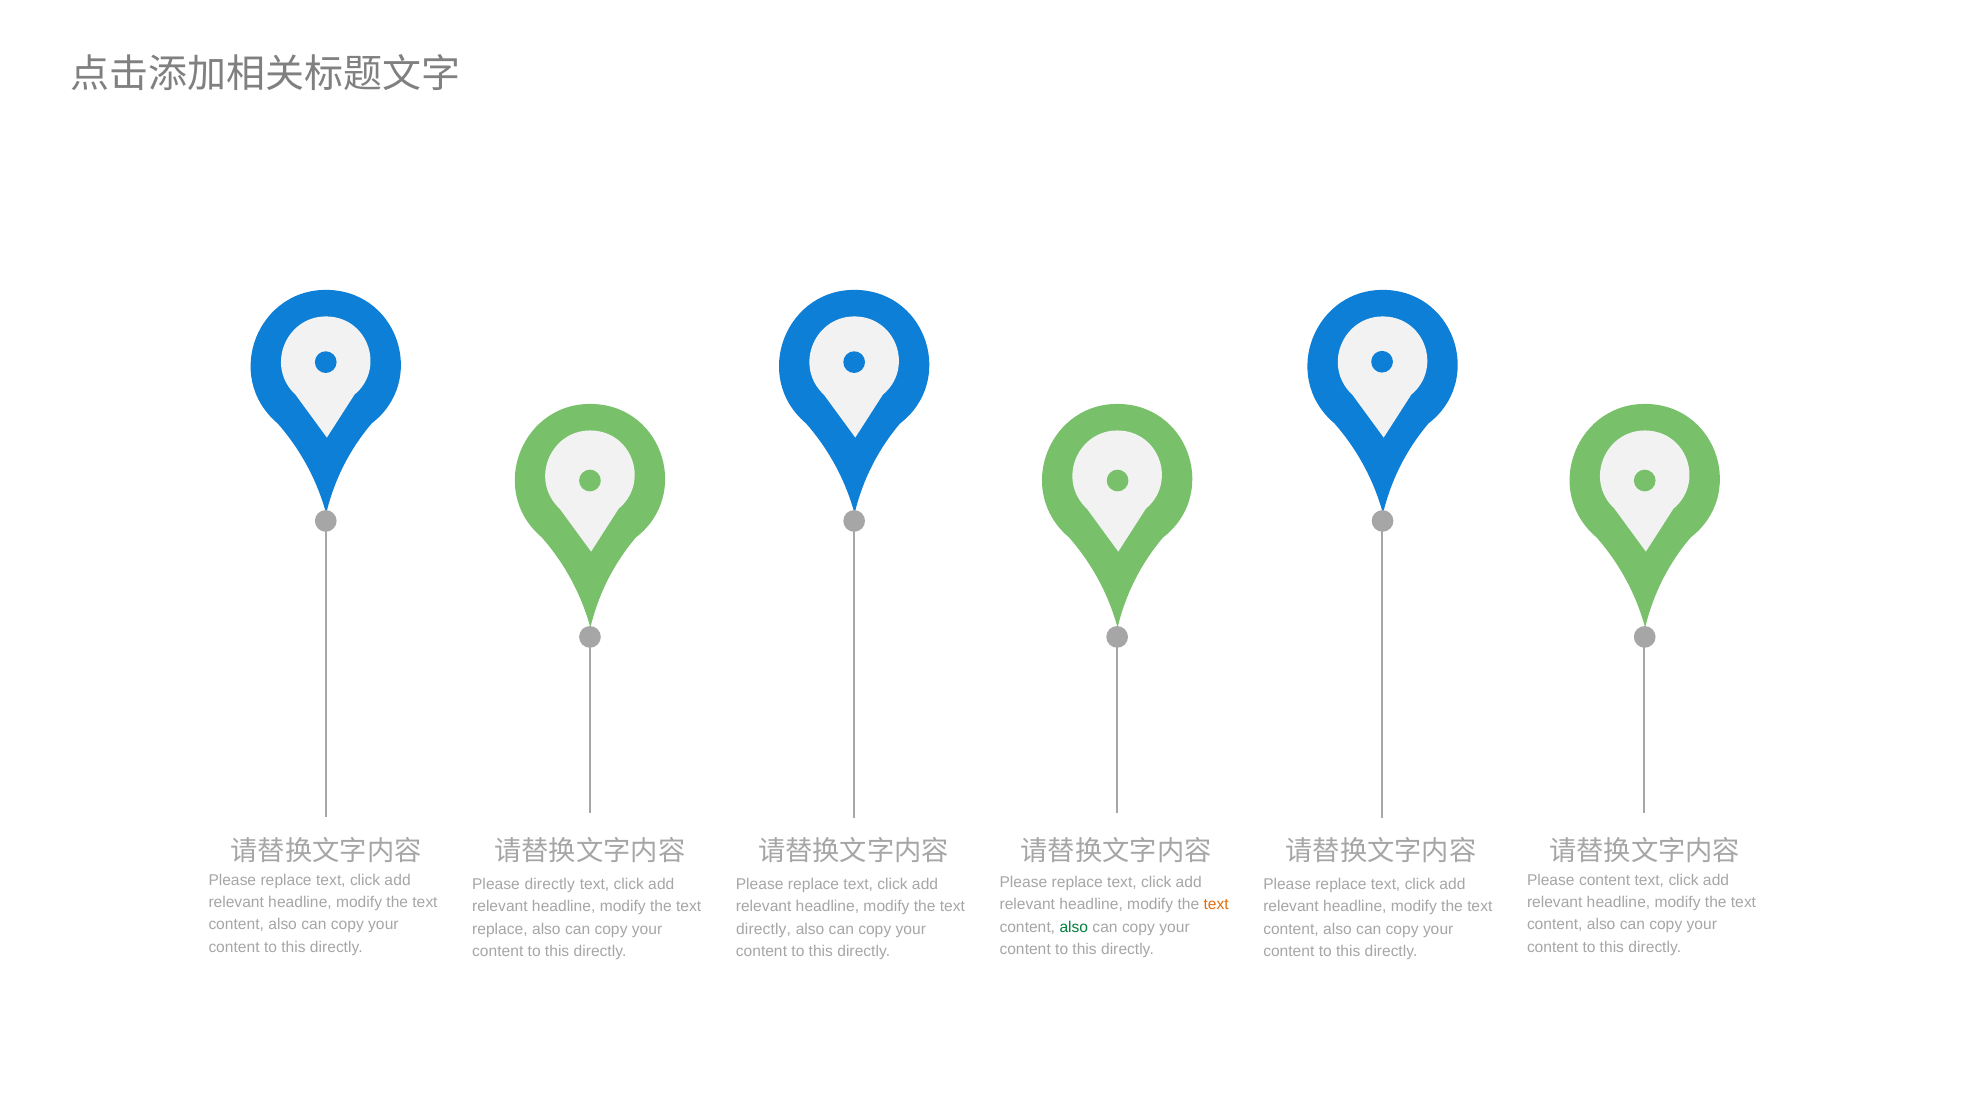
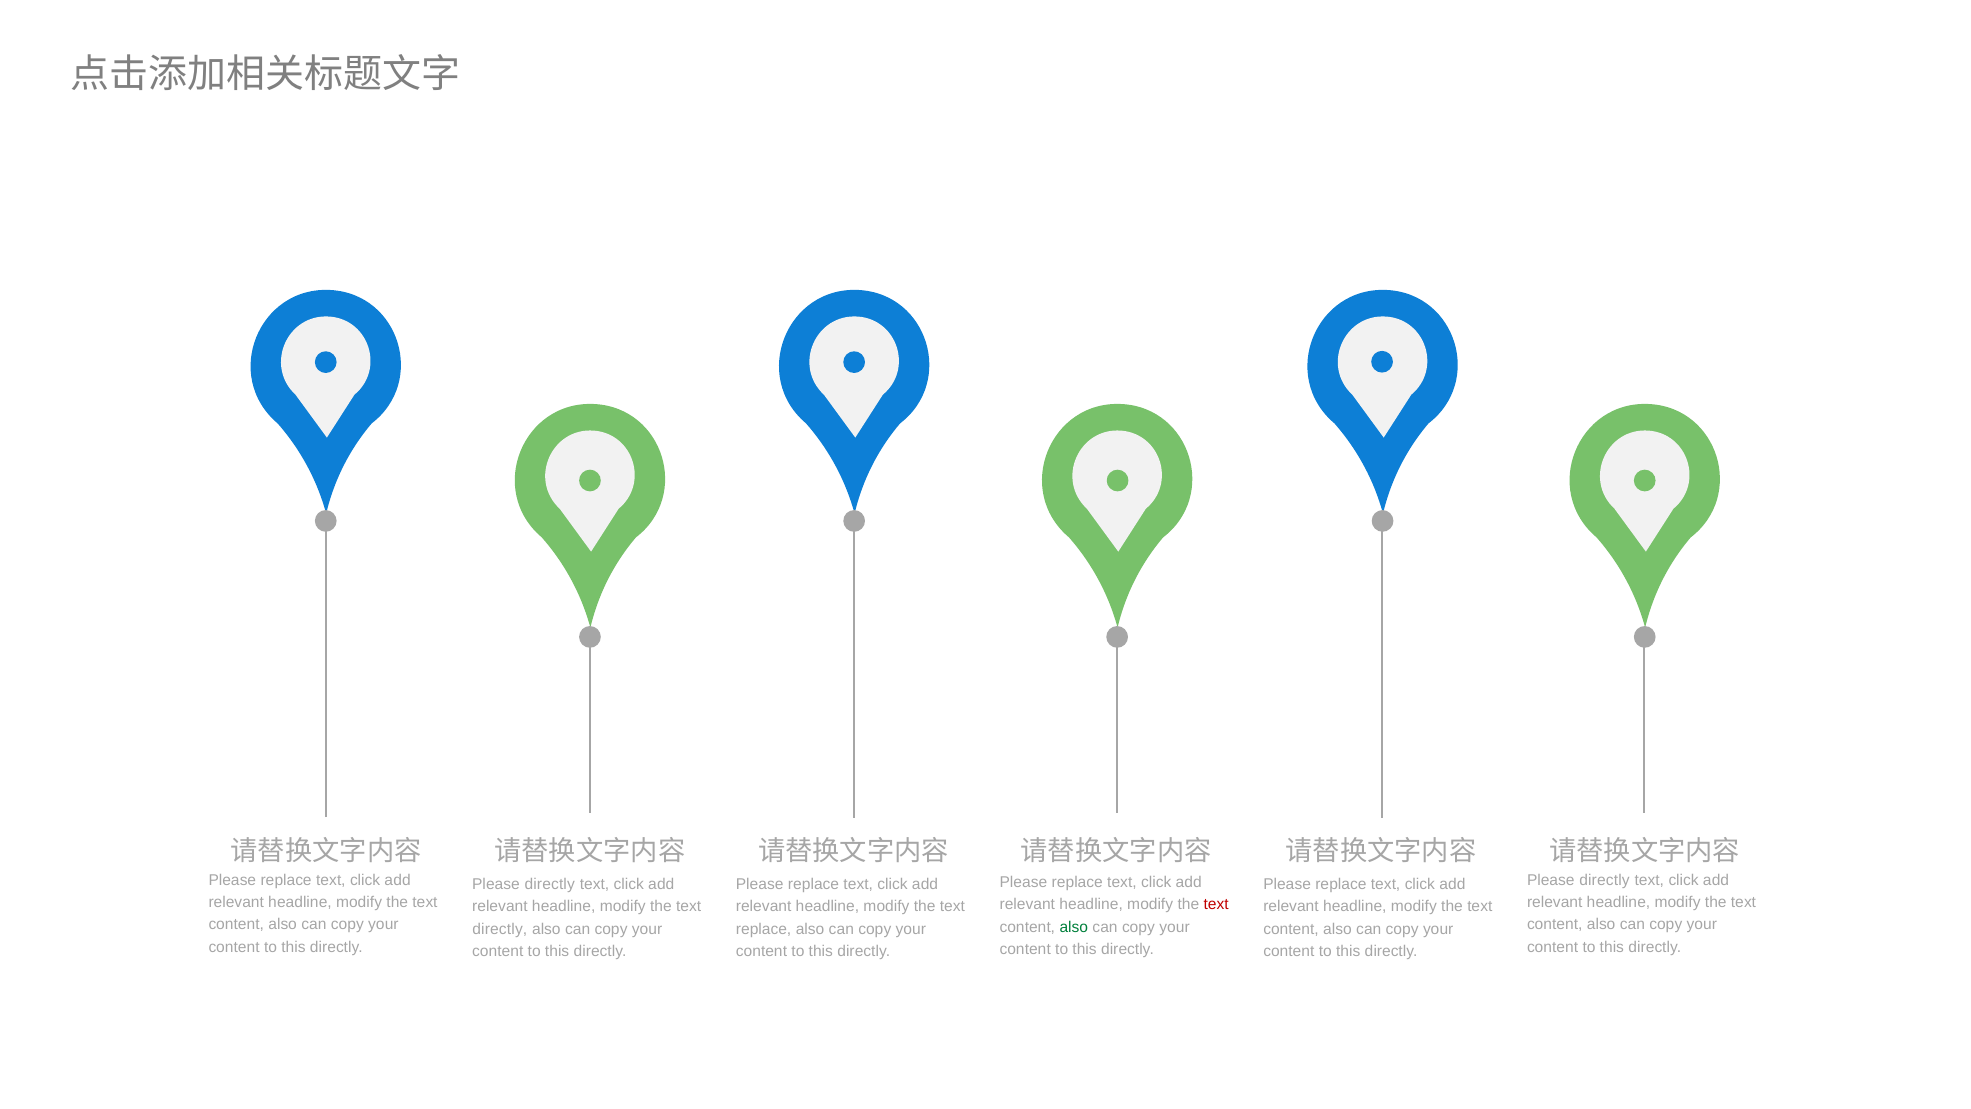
content at (1605, 880): content -> directly
text at (1216, 904) colour: orange -> red
replace at (500, 929): replace -> directly
directly at (764, 929): directly -> replace
